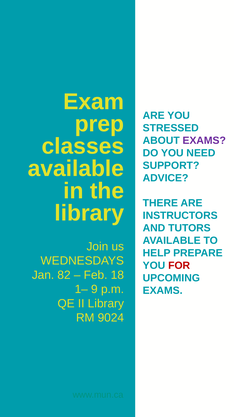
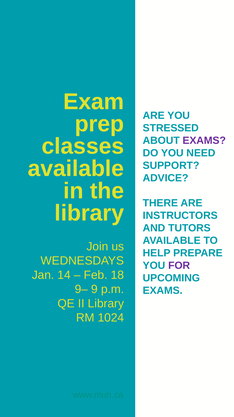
FOR colour: red -> purple
82: 82 -> 14
1–: 1– -> 9–
9024: 9024 -> 1024
